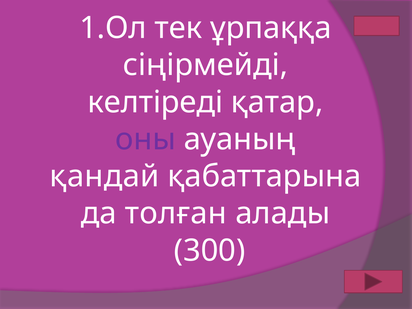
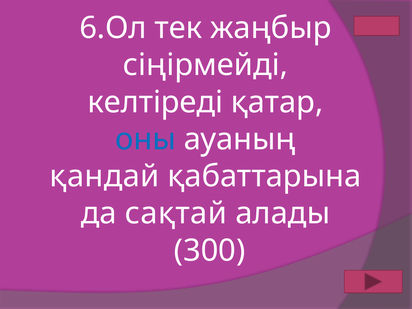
1.Ол: 1.Ол -> 6.Ол
ұрпаққа: ұрпаққа -> жаңбыр
оны colour: purple -> blue
толған: толған -> сақтай
